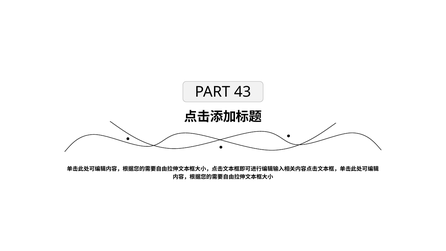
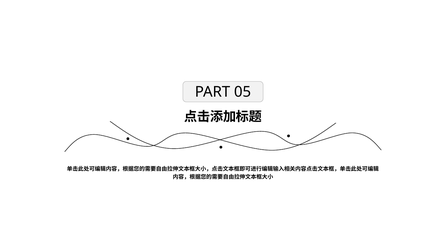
43: 43 -> 05
